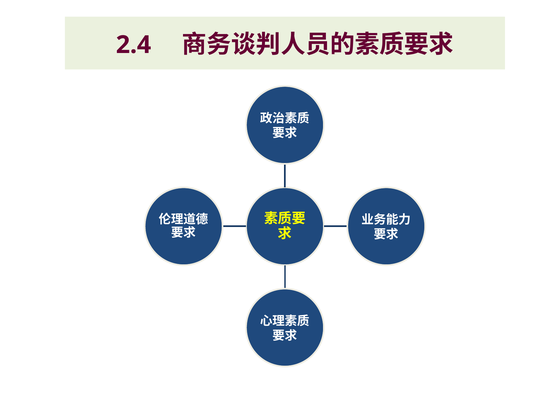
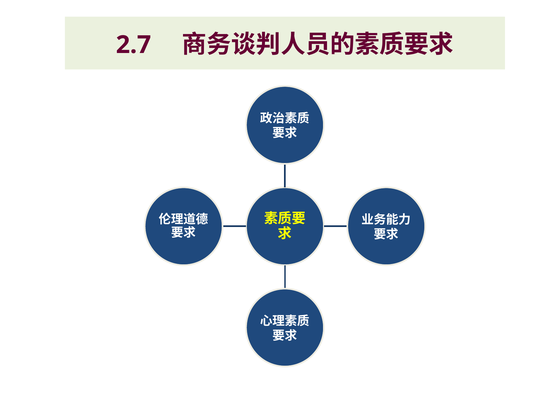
2.4: 2.4 -> 2.7
